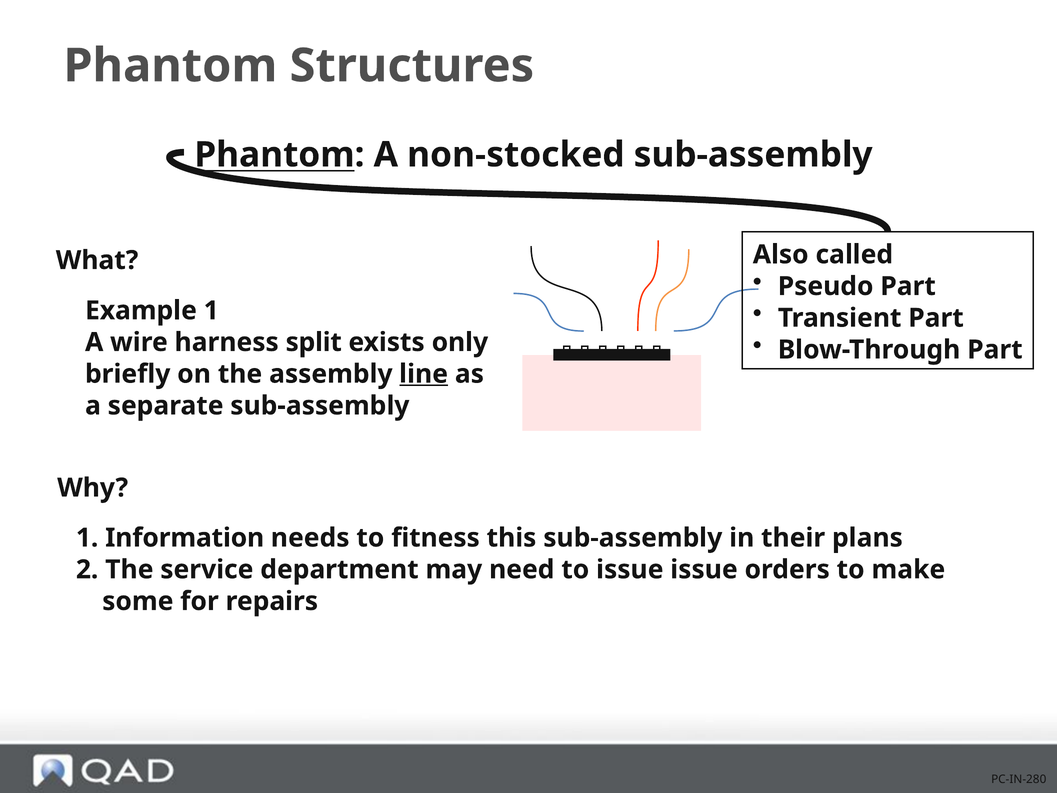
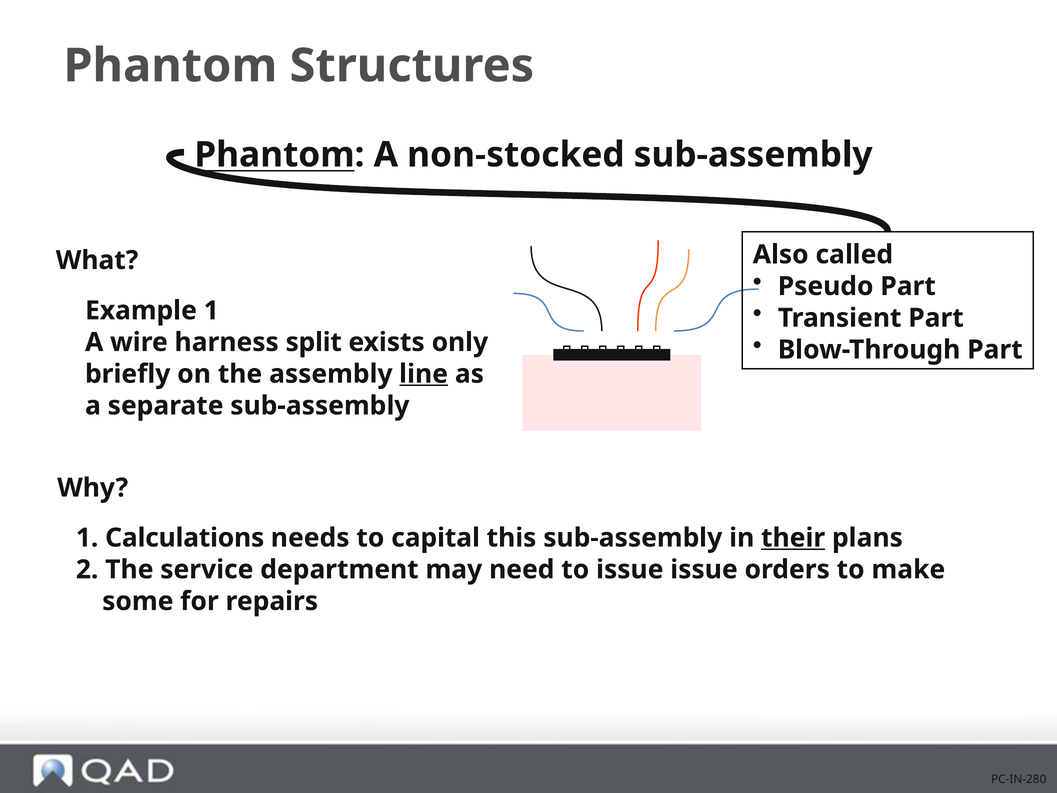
Information: Information -> Calculations
fitness: fitness -> capital
their underline: none -> present
